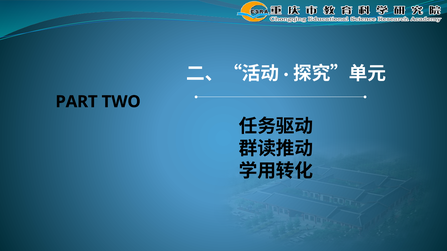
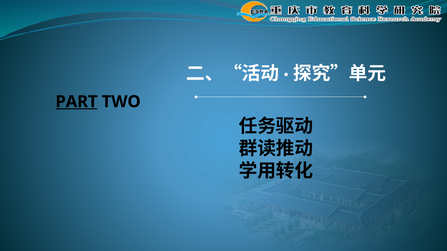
PART underline: none -> present
